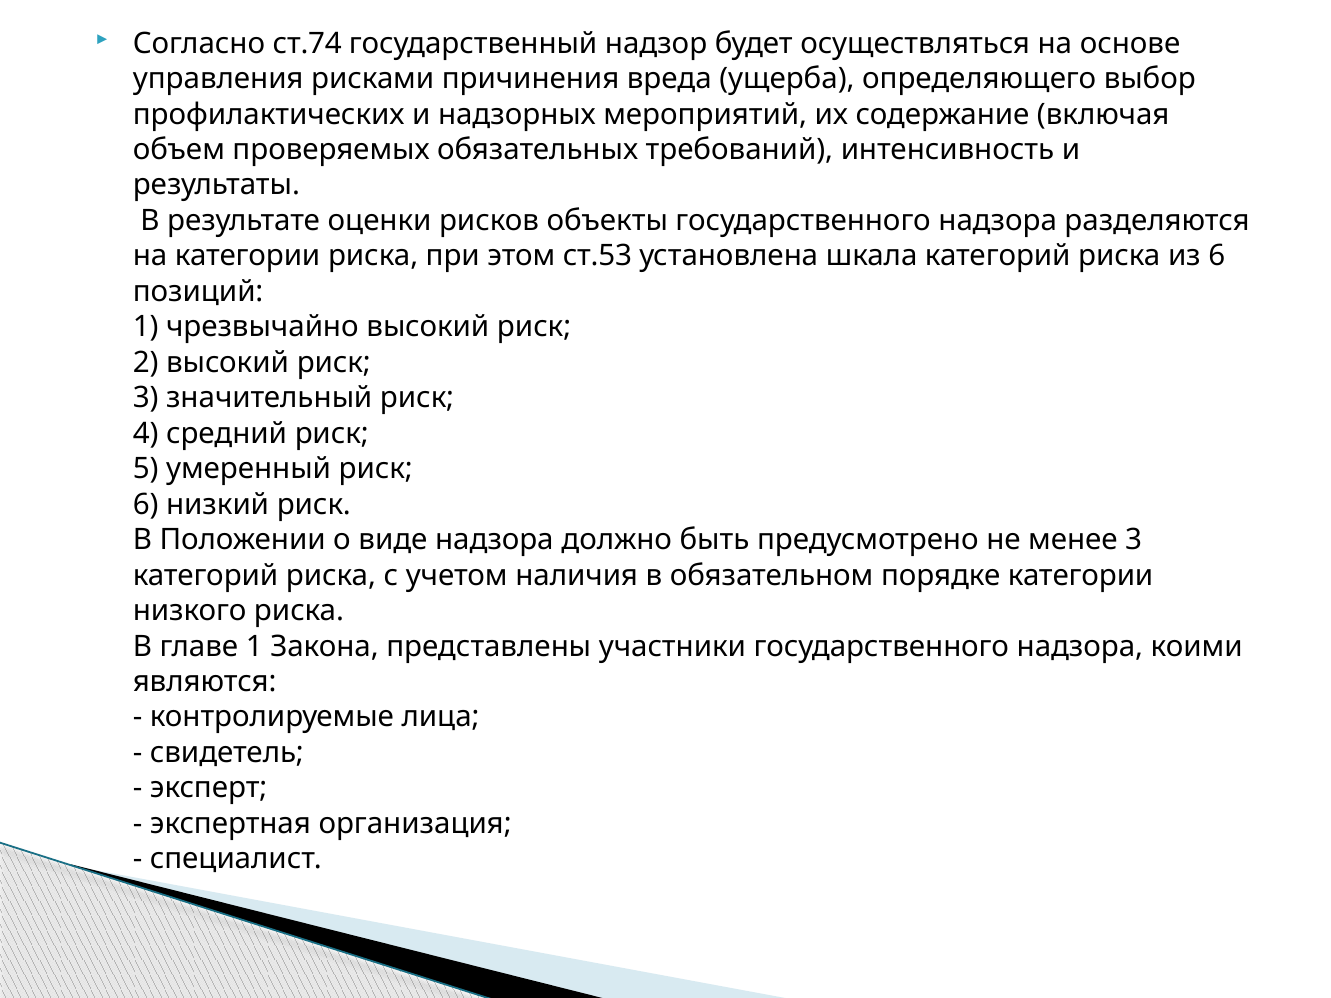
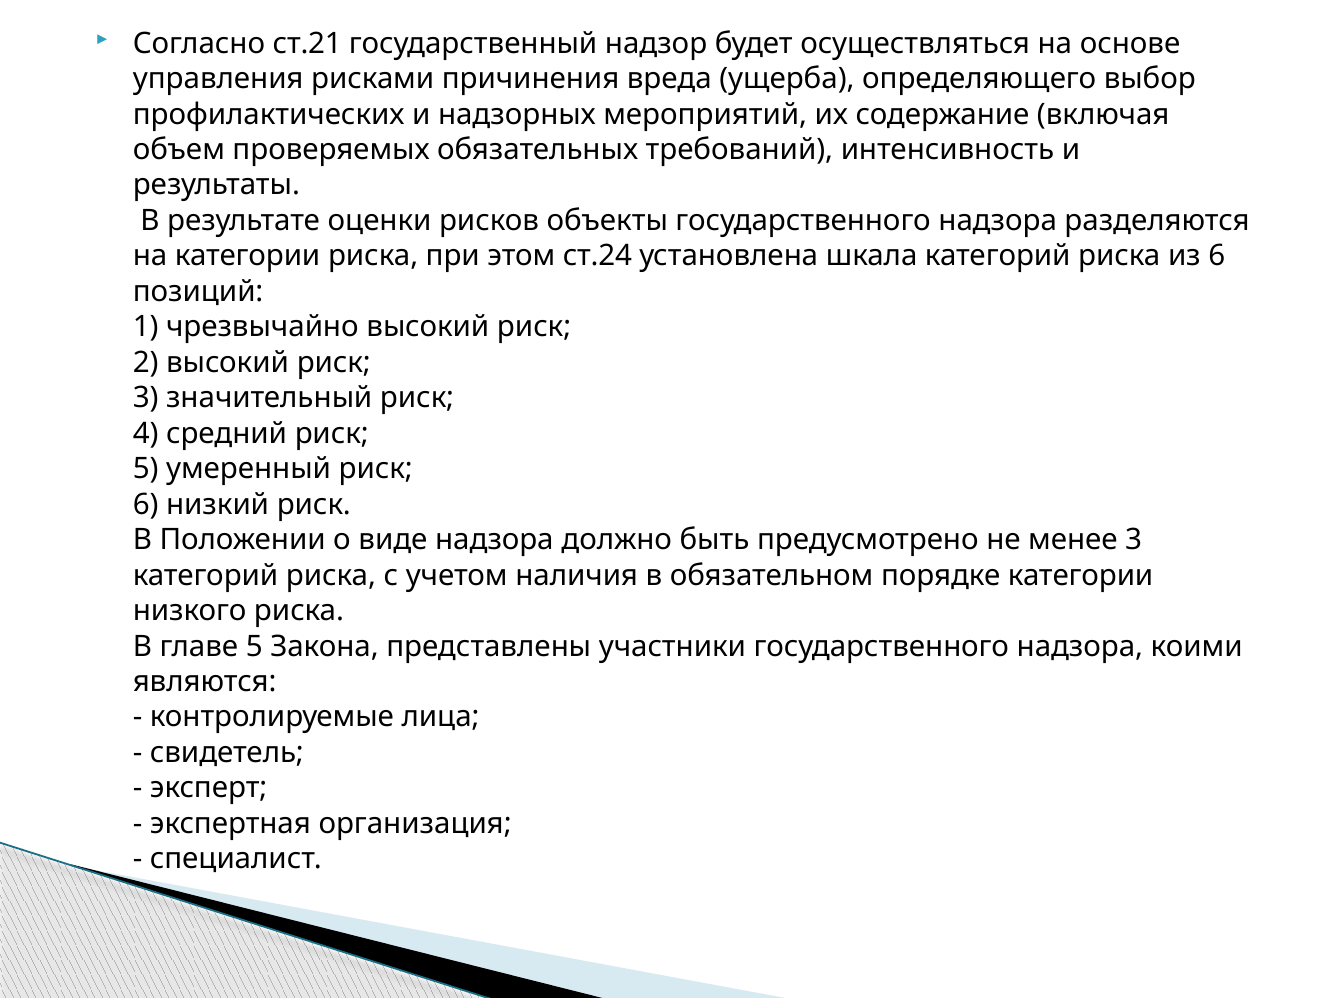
ст.74: ст.74 -> ст.21
ст.53: ст.53 -> ст.24
главе 1: 1 -> 5
